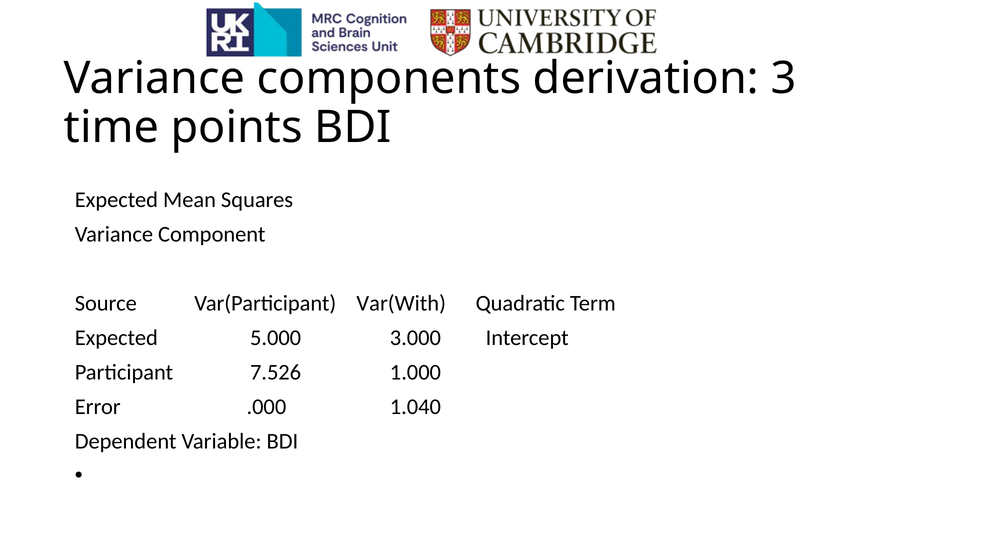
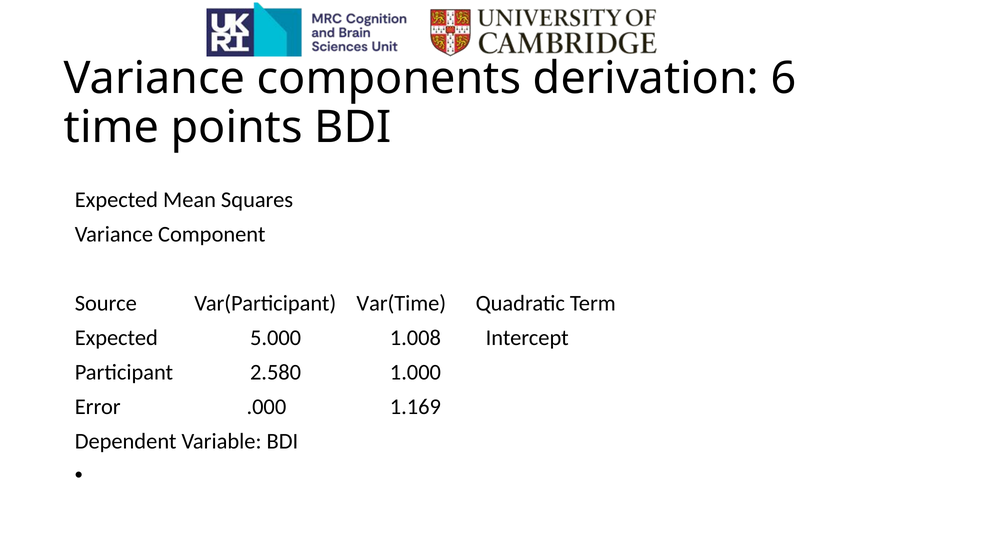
3: 3 -> 6
Var(With: Var(With -> Var(Time
3.000: 3.000 -> 1.008
7.526: 7.526 -> 2.580
1.040: 1.040 -> 1.169
